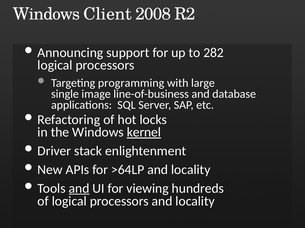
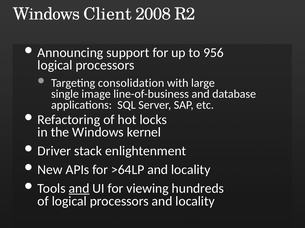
282: 282 -> 956
programming: programming -> consolidation
kernel underline: present -> none
